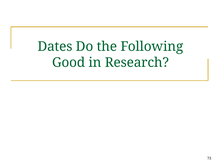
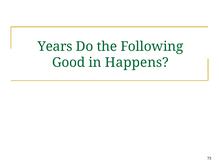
Dates: Dates -> Years
Research: Research -> Happens
